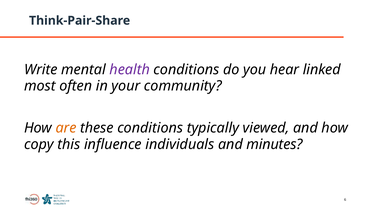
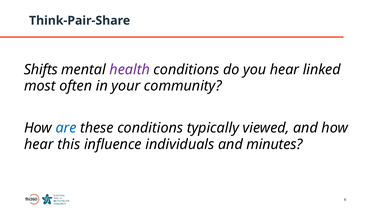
Write: Write -> Shifts
are colour: orange -> blue
copy at (39, 144): copy -> hear
